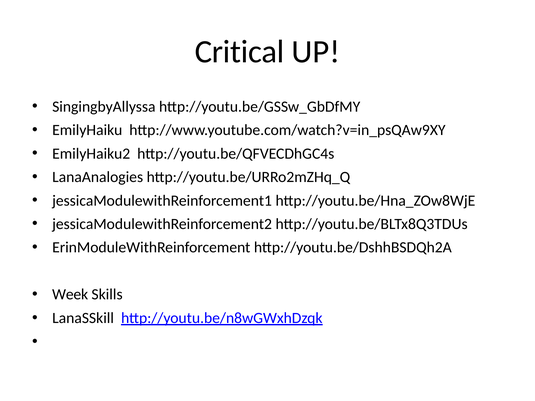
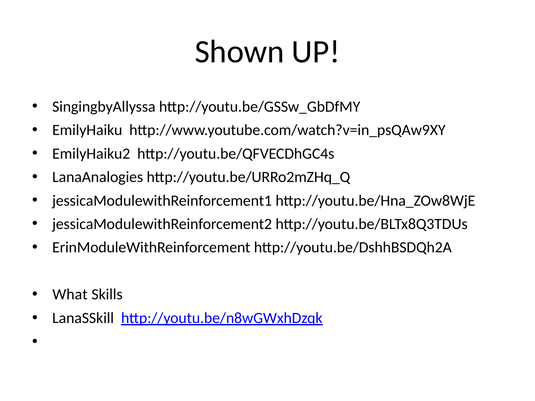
Critical: Critical -> Shown
Week: Week -> What
